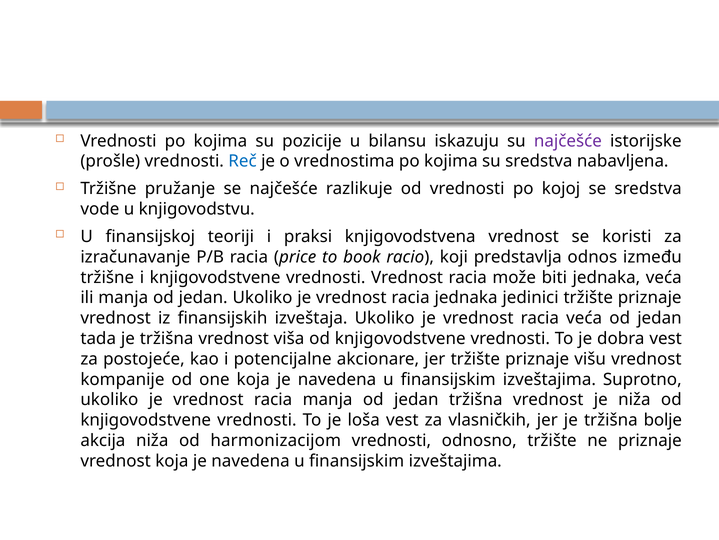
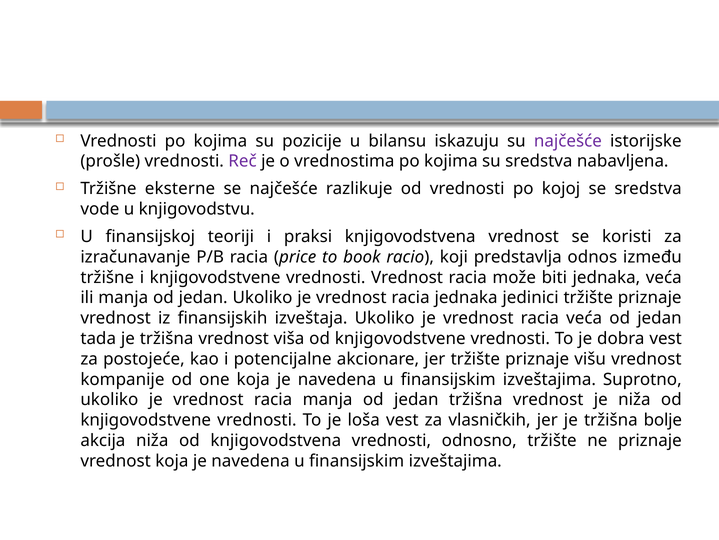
Reč colour: blue -> purple
pružanje: pružanje -> eksterne
od harmonizacijom: harmonizacijom -> knjigovodstvena
